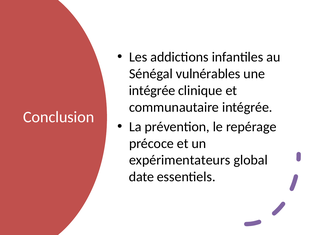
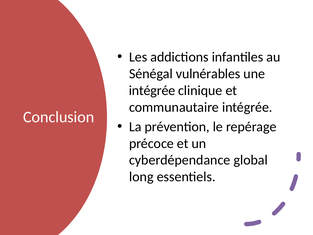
expérimentateurs: expérimentateurs -> cyberdépendance
date: date -> long
